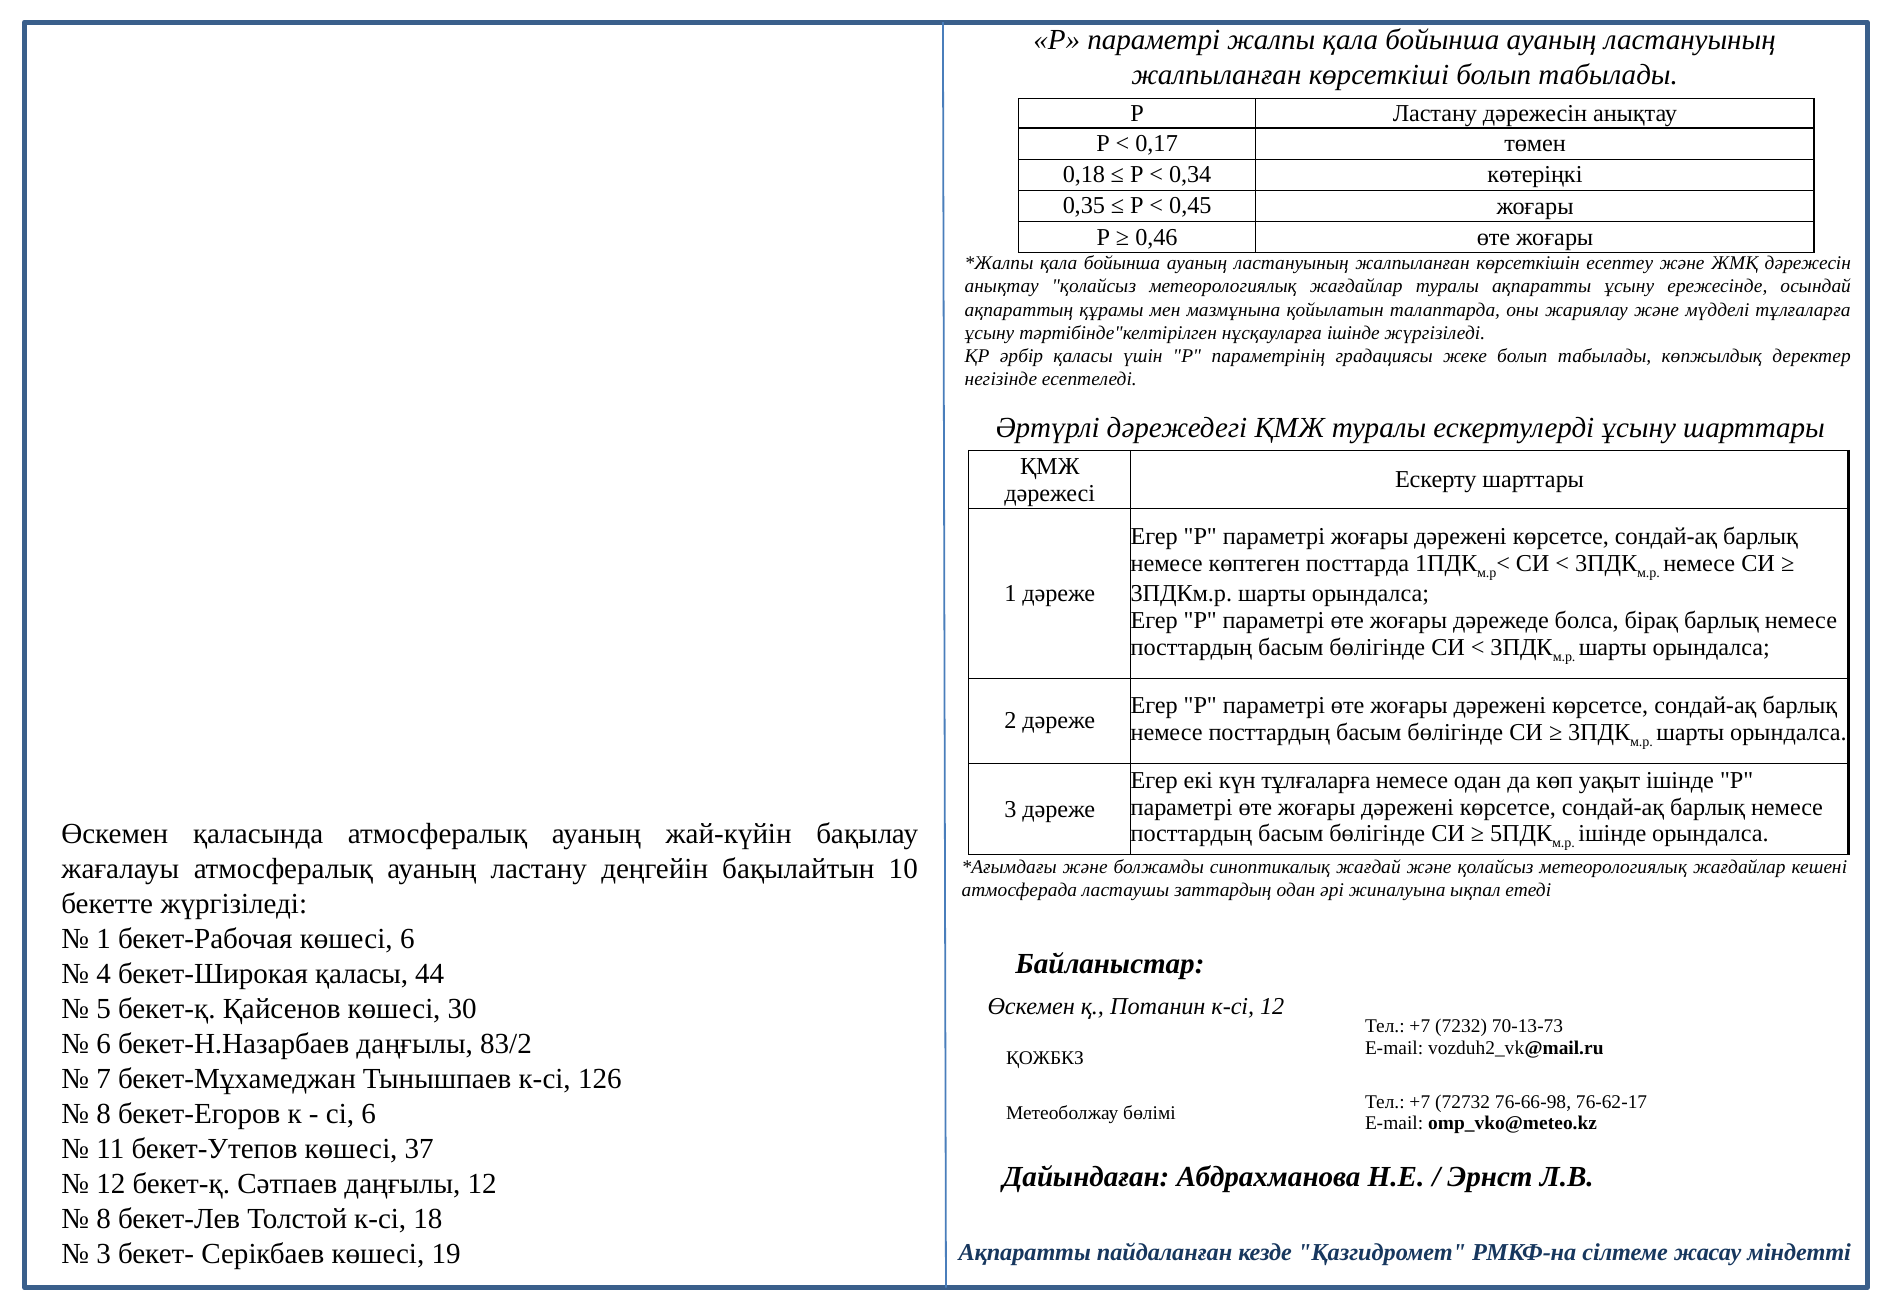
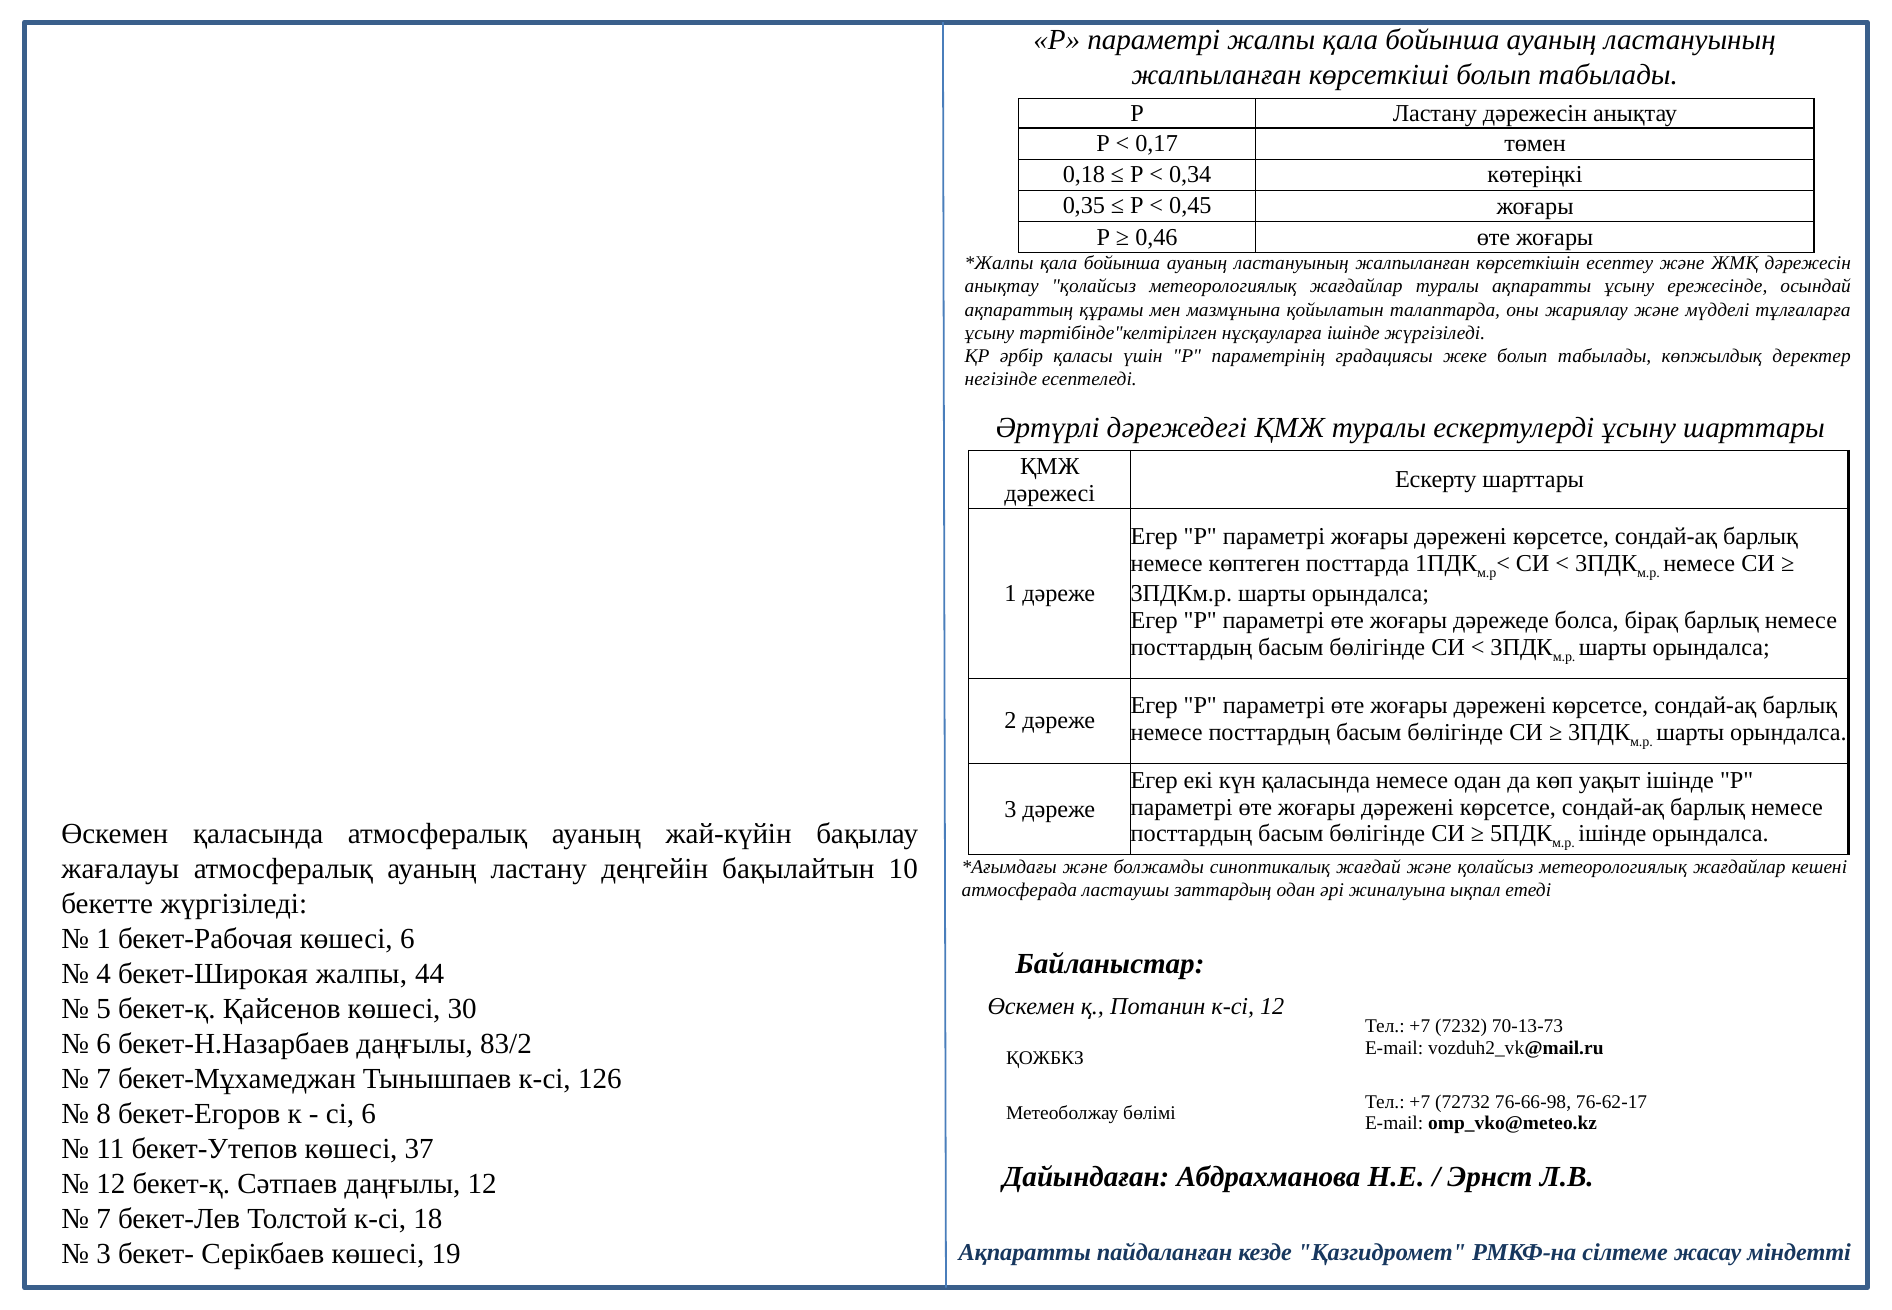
күн тұлғаларға: тұлғаларға -> қаласында
бекет-Широкая қаласы: қаласы -> жалпы
8 at (104, 1218): 8 -> 7
